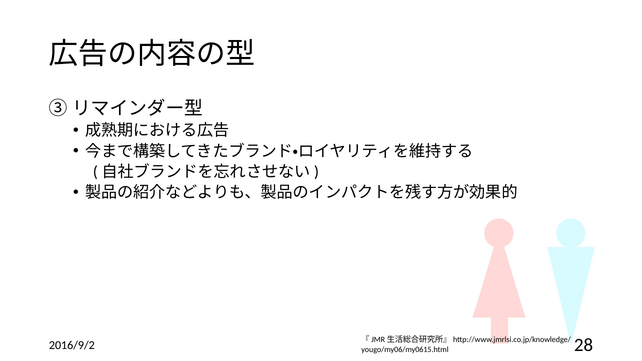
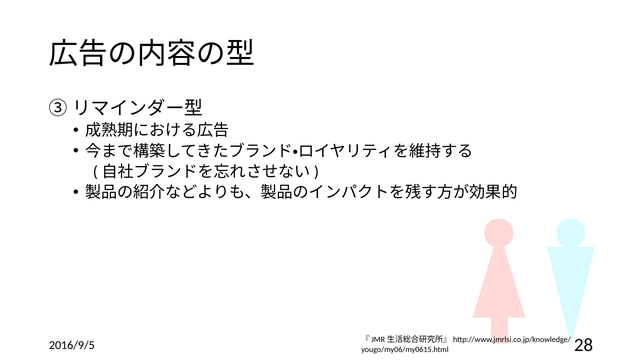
2016/9/2: 2016/9/2 -> 2016/9/5
